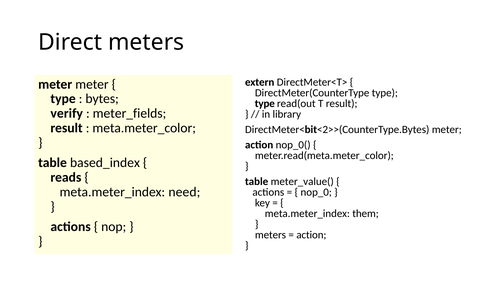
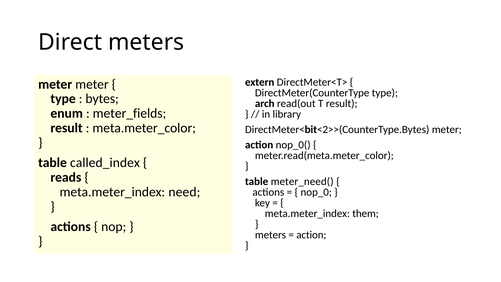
type at (265, 103): type -> arch
verify: verify -> enum
based_index: based_index -> called_index
meter_value(: meter_value( -> meter_need(
